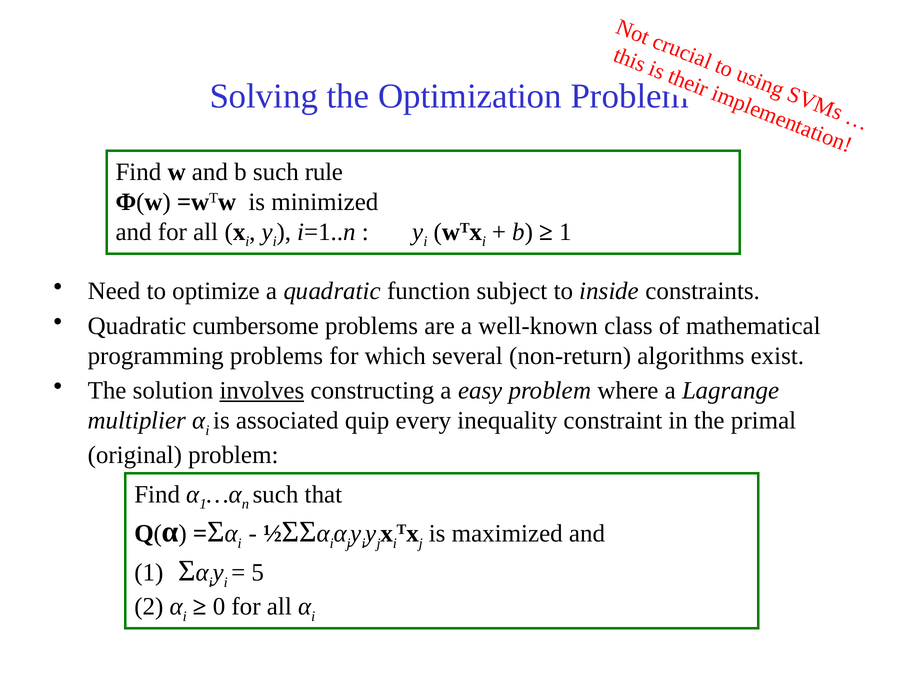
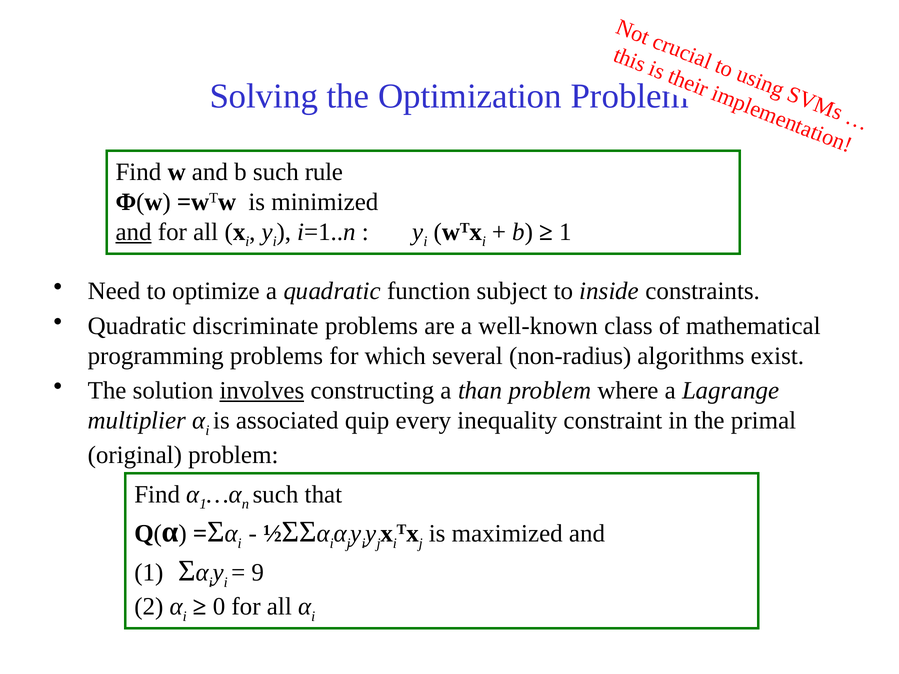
and at (134, 232) underline: none -> present
cumbersome: cumbersome -> discriminate
non-return: non-return -> non-radius
easy: easy -> than
5: 5 -> 9
